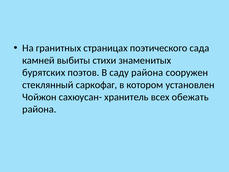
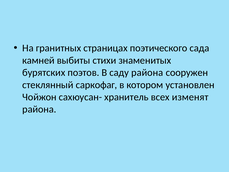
обежать: обежать -> изменят
